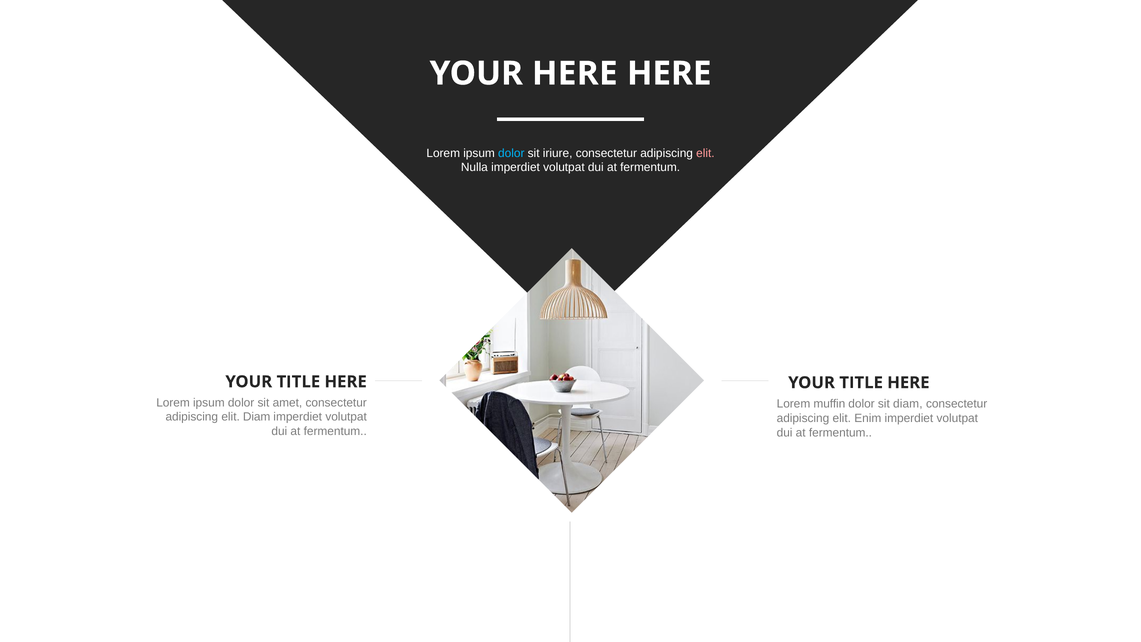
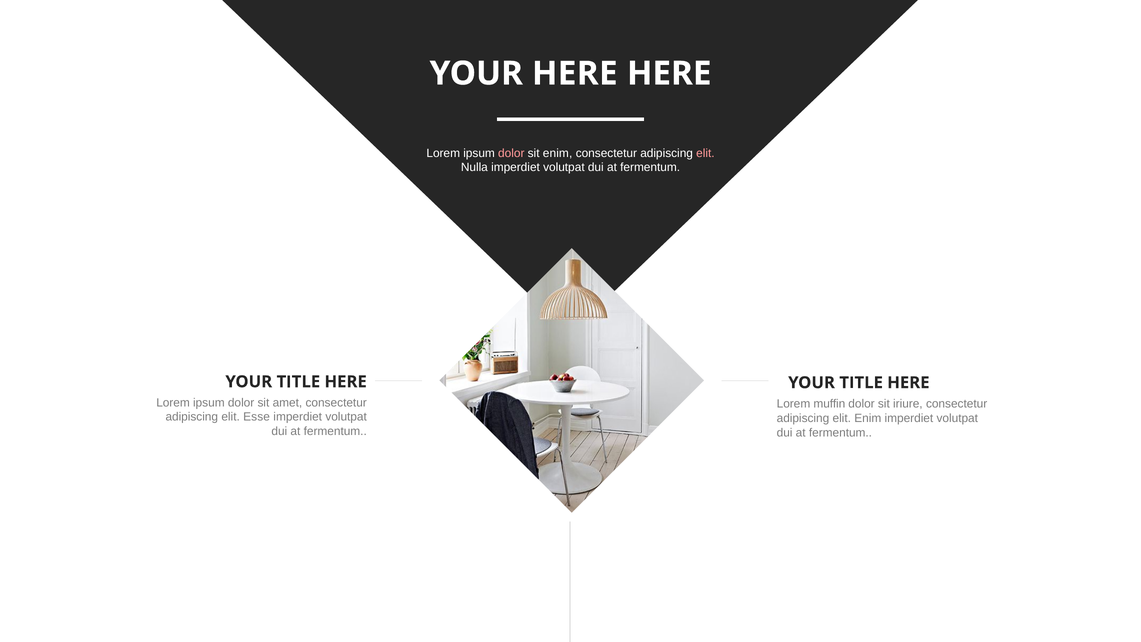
dolor at (511, 153) colour: light blue -> pink
sit iriure: iriure -> enim
sit diam: diam -> iriure
elit Diam: Diam -> Esse
